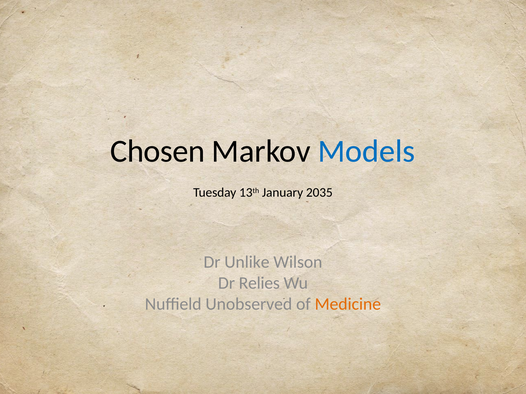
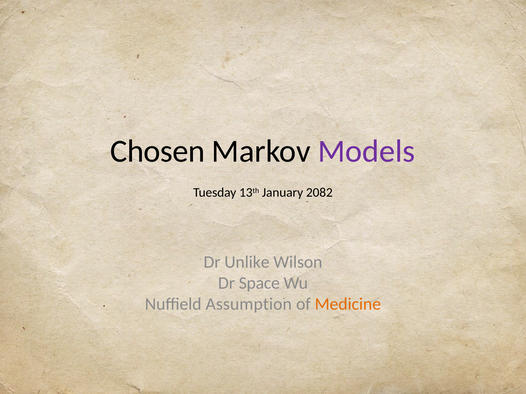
Models colour: blue -> purple
2035: 2035 -> 2082
Relies: Relies -> Space
Unobserved: Unobserved -> Assumption
